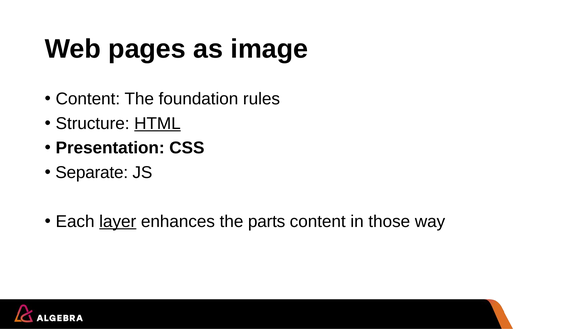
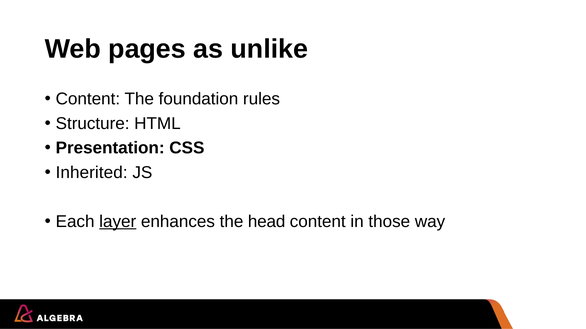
image: image -> unlike
HTML underline: present -> none
Separate: Separate -> Inherited
parts: parts -> head
